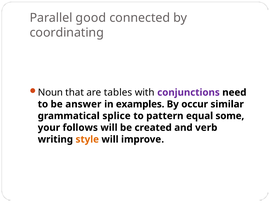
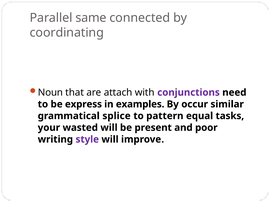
good: good -> same
tables: tables -> attach
answer: answer -> express
some: some -> tasks
follows: follows -> wasted
created: created -> present
verb: verb -> poor
style colour: orange -> purple
